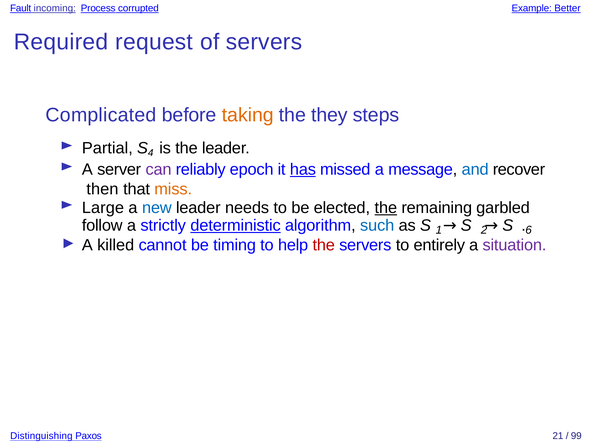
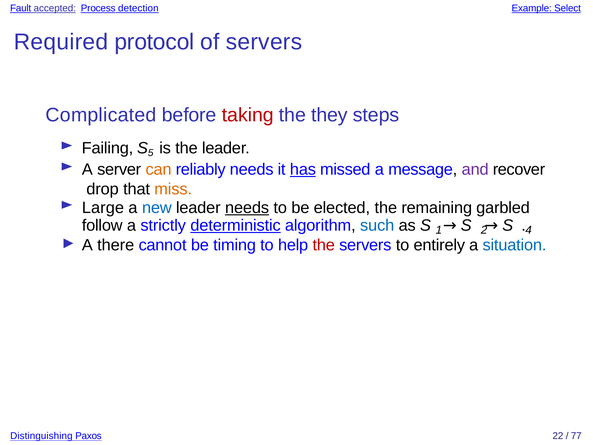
incoming: incoming -> accepted
corrupted: corrupted -> detection
Better: Better -> Select
request: request -> protocol
taking colour: orange -> red
Partial: Partial -> Failing
4: 4 -> 5
can colour: purple -> orange
reliably epoch: epoch -> needs
and colour: blue -> purple
then: then -> drop
needs at (247, 208) underline: none -> present
the at (386, 208) underline: present -> none
6: 6 -> 4
killed: killed -> there
situation colour: purple -> blue
21: 21 -> 22
99: 99 -> 77
